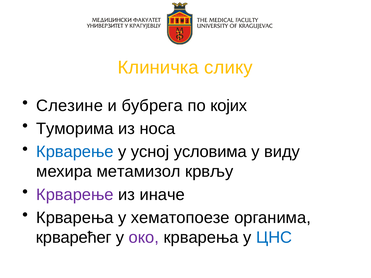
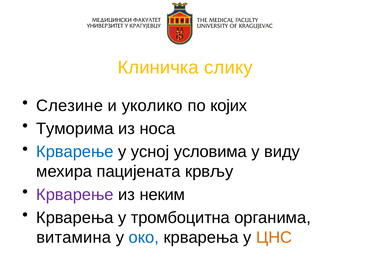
бубрега: бубрега -> уколико
метамизол: метамизол -> пацијената
иначе: иначе -> неким
хематопоезе: хематопоезе -> тромбоцитна
крварећег: крварећег -> витамина
око colour: purple -> blue
ЦНС colour: blue -> orange
